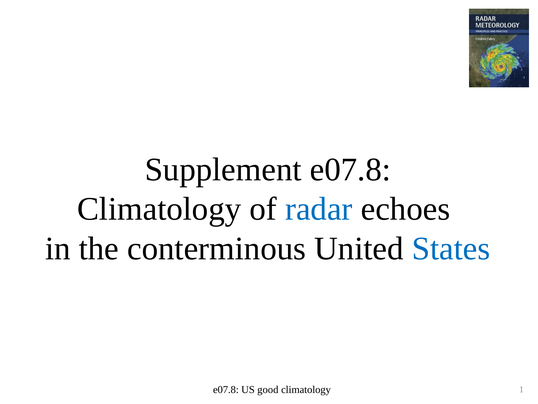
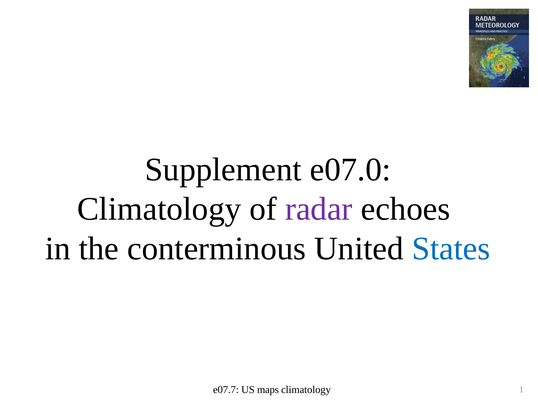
Supplement e07.8: e07.8 -> e07.0
radar colour: blue -> purple
e07.8 at (226, 389): e07.8 -> e07.7
good: good -> maps
